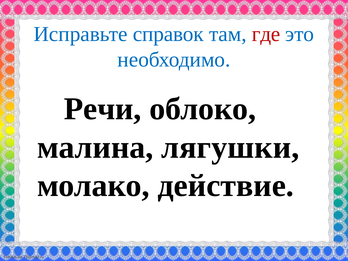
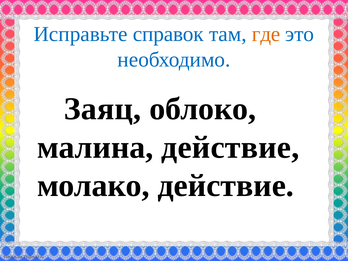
где colour: red -> orange
Речи: Речи -> Заяц
малина лягушки: лягушки -> действие
